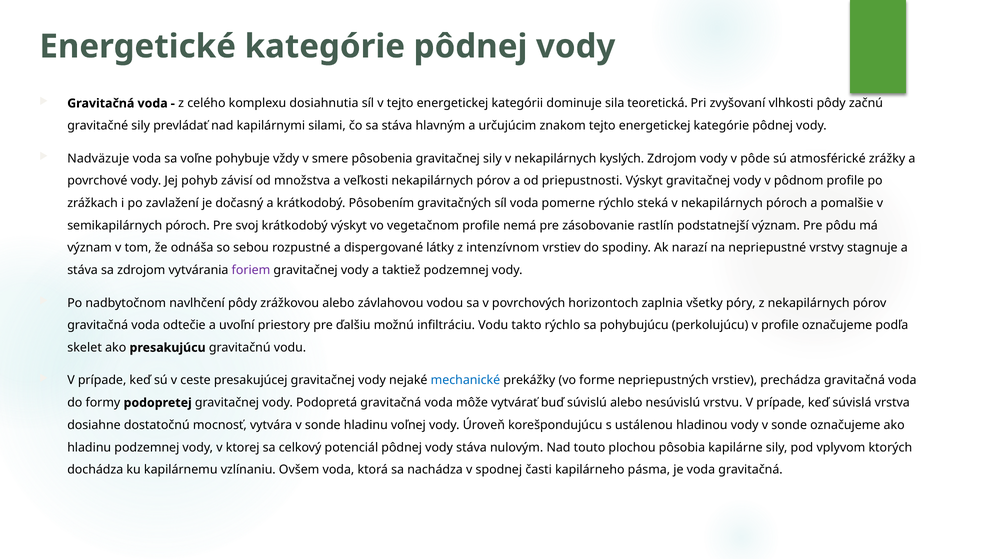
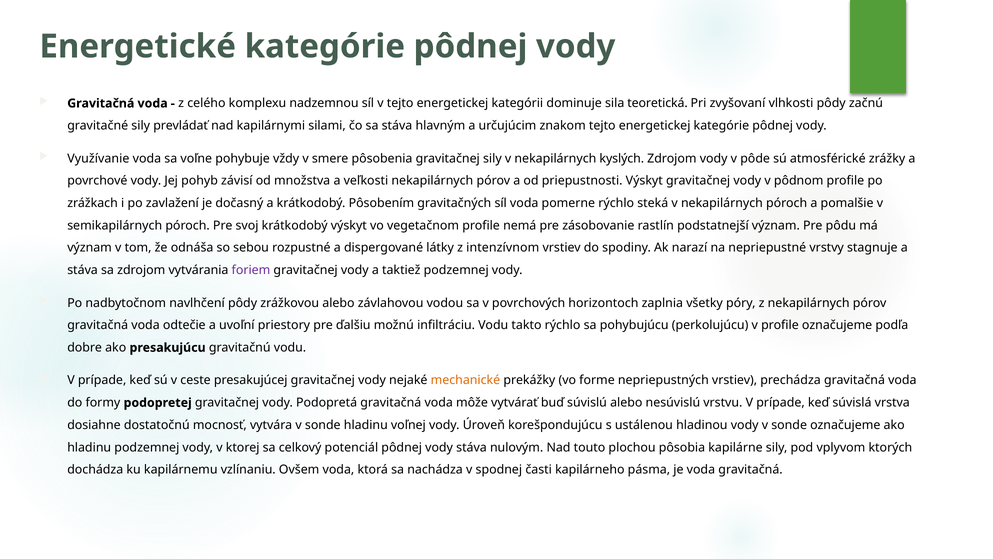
dosiahnutia: dosiahnutia -> nadzemnou
Nadväzuje: Nadväzuje -> Využívanie
skelet: skelet -> dobre
mechanické colour: blue -> orange
